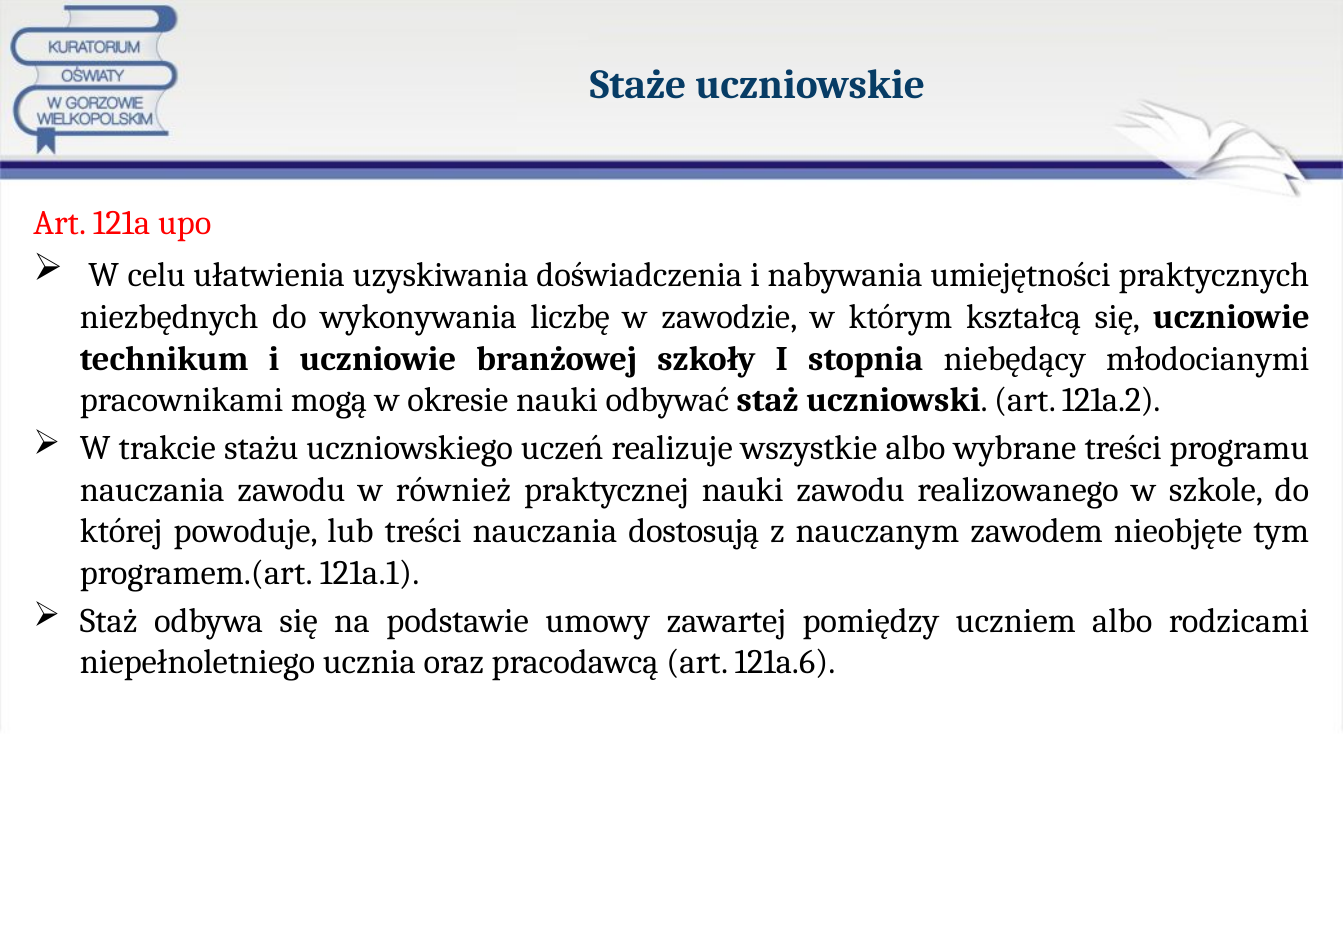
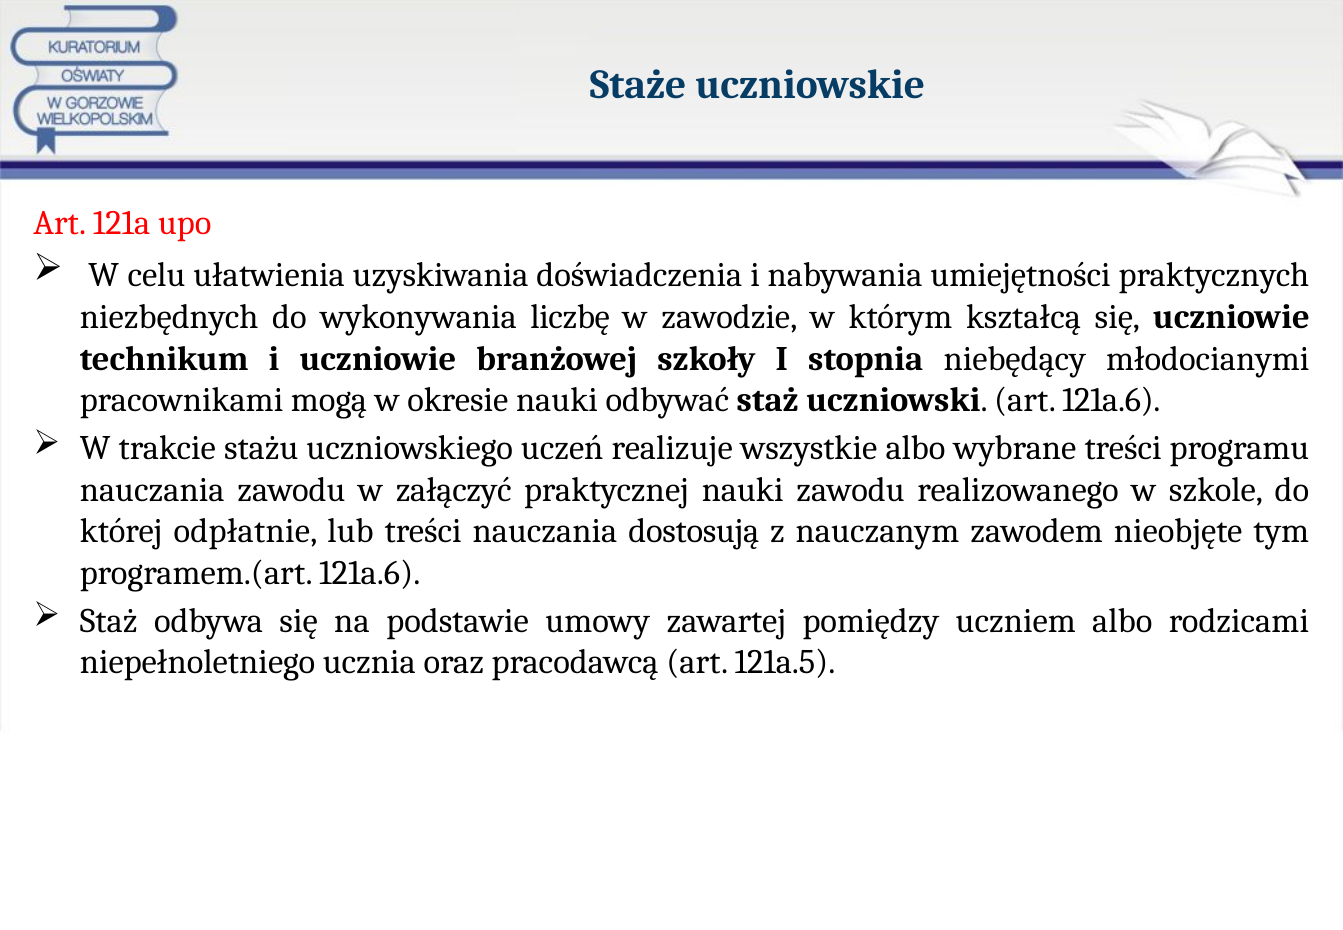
art 121a.2: 121a.2 -> 121a.6
również: również -> załączyć
powoduje: powoduje -> odpłatnie
programem.(art 121a.1: 121a.1 -> 121a.6
121a.6: 121a.6 -> 121a.5
